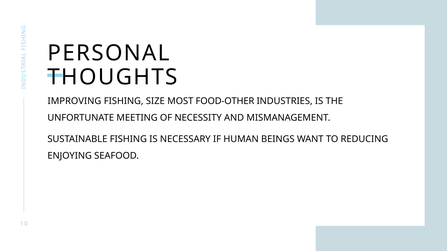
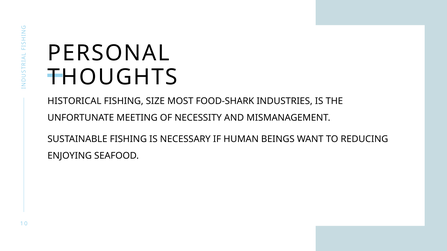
IMPROVING: IMPROVING -> HISTORICAL
FOOD-OTHER: FOOD-OTHER -> FOOD-SHARK
